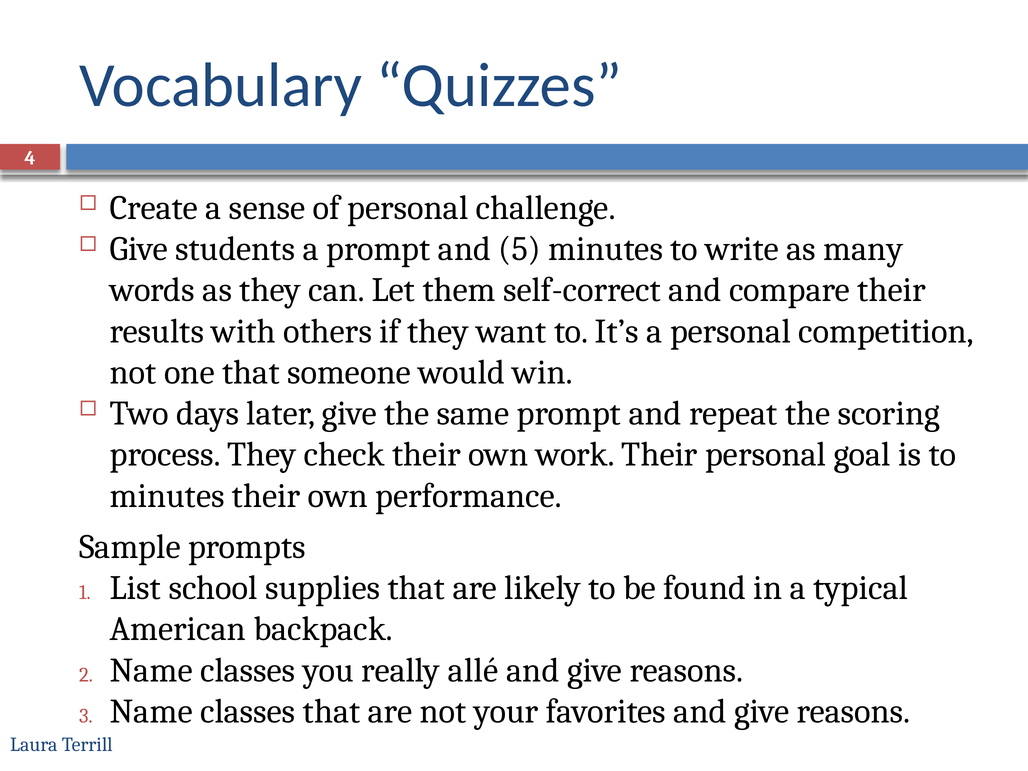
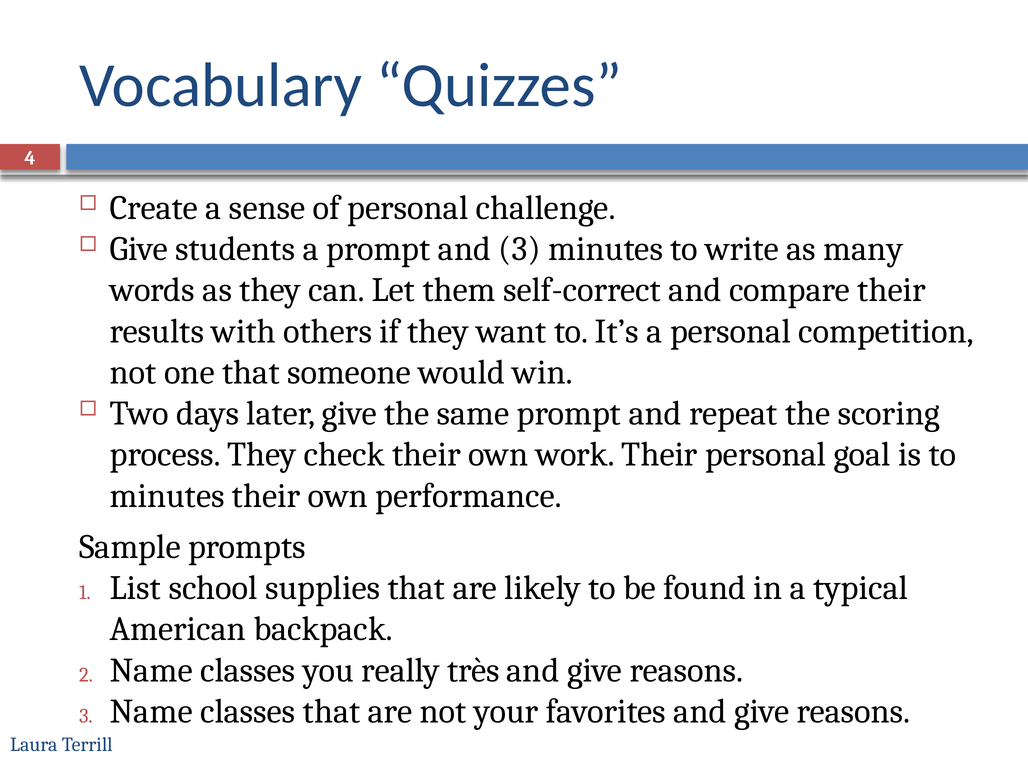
and 5: 5 -> 3
allé: allé -> très
